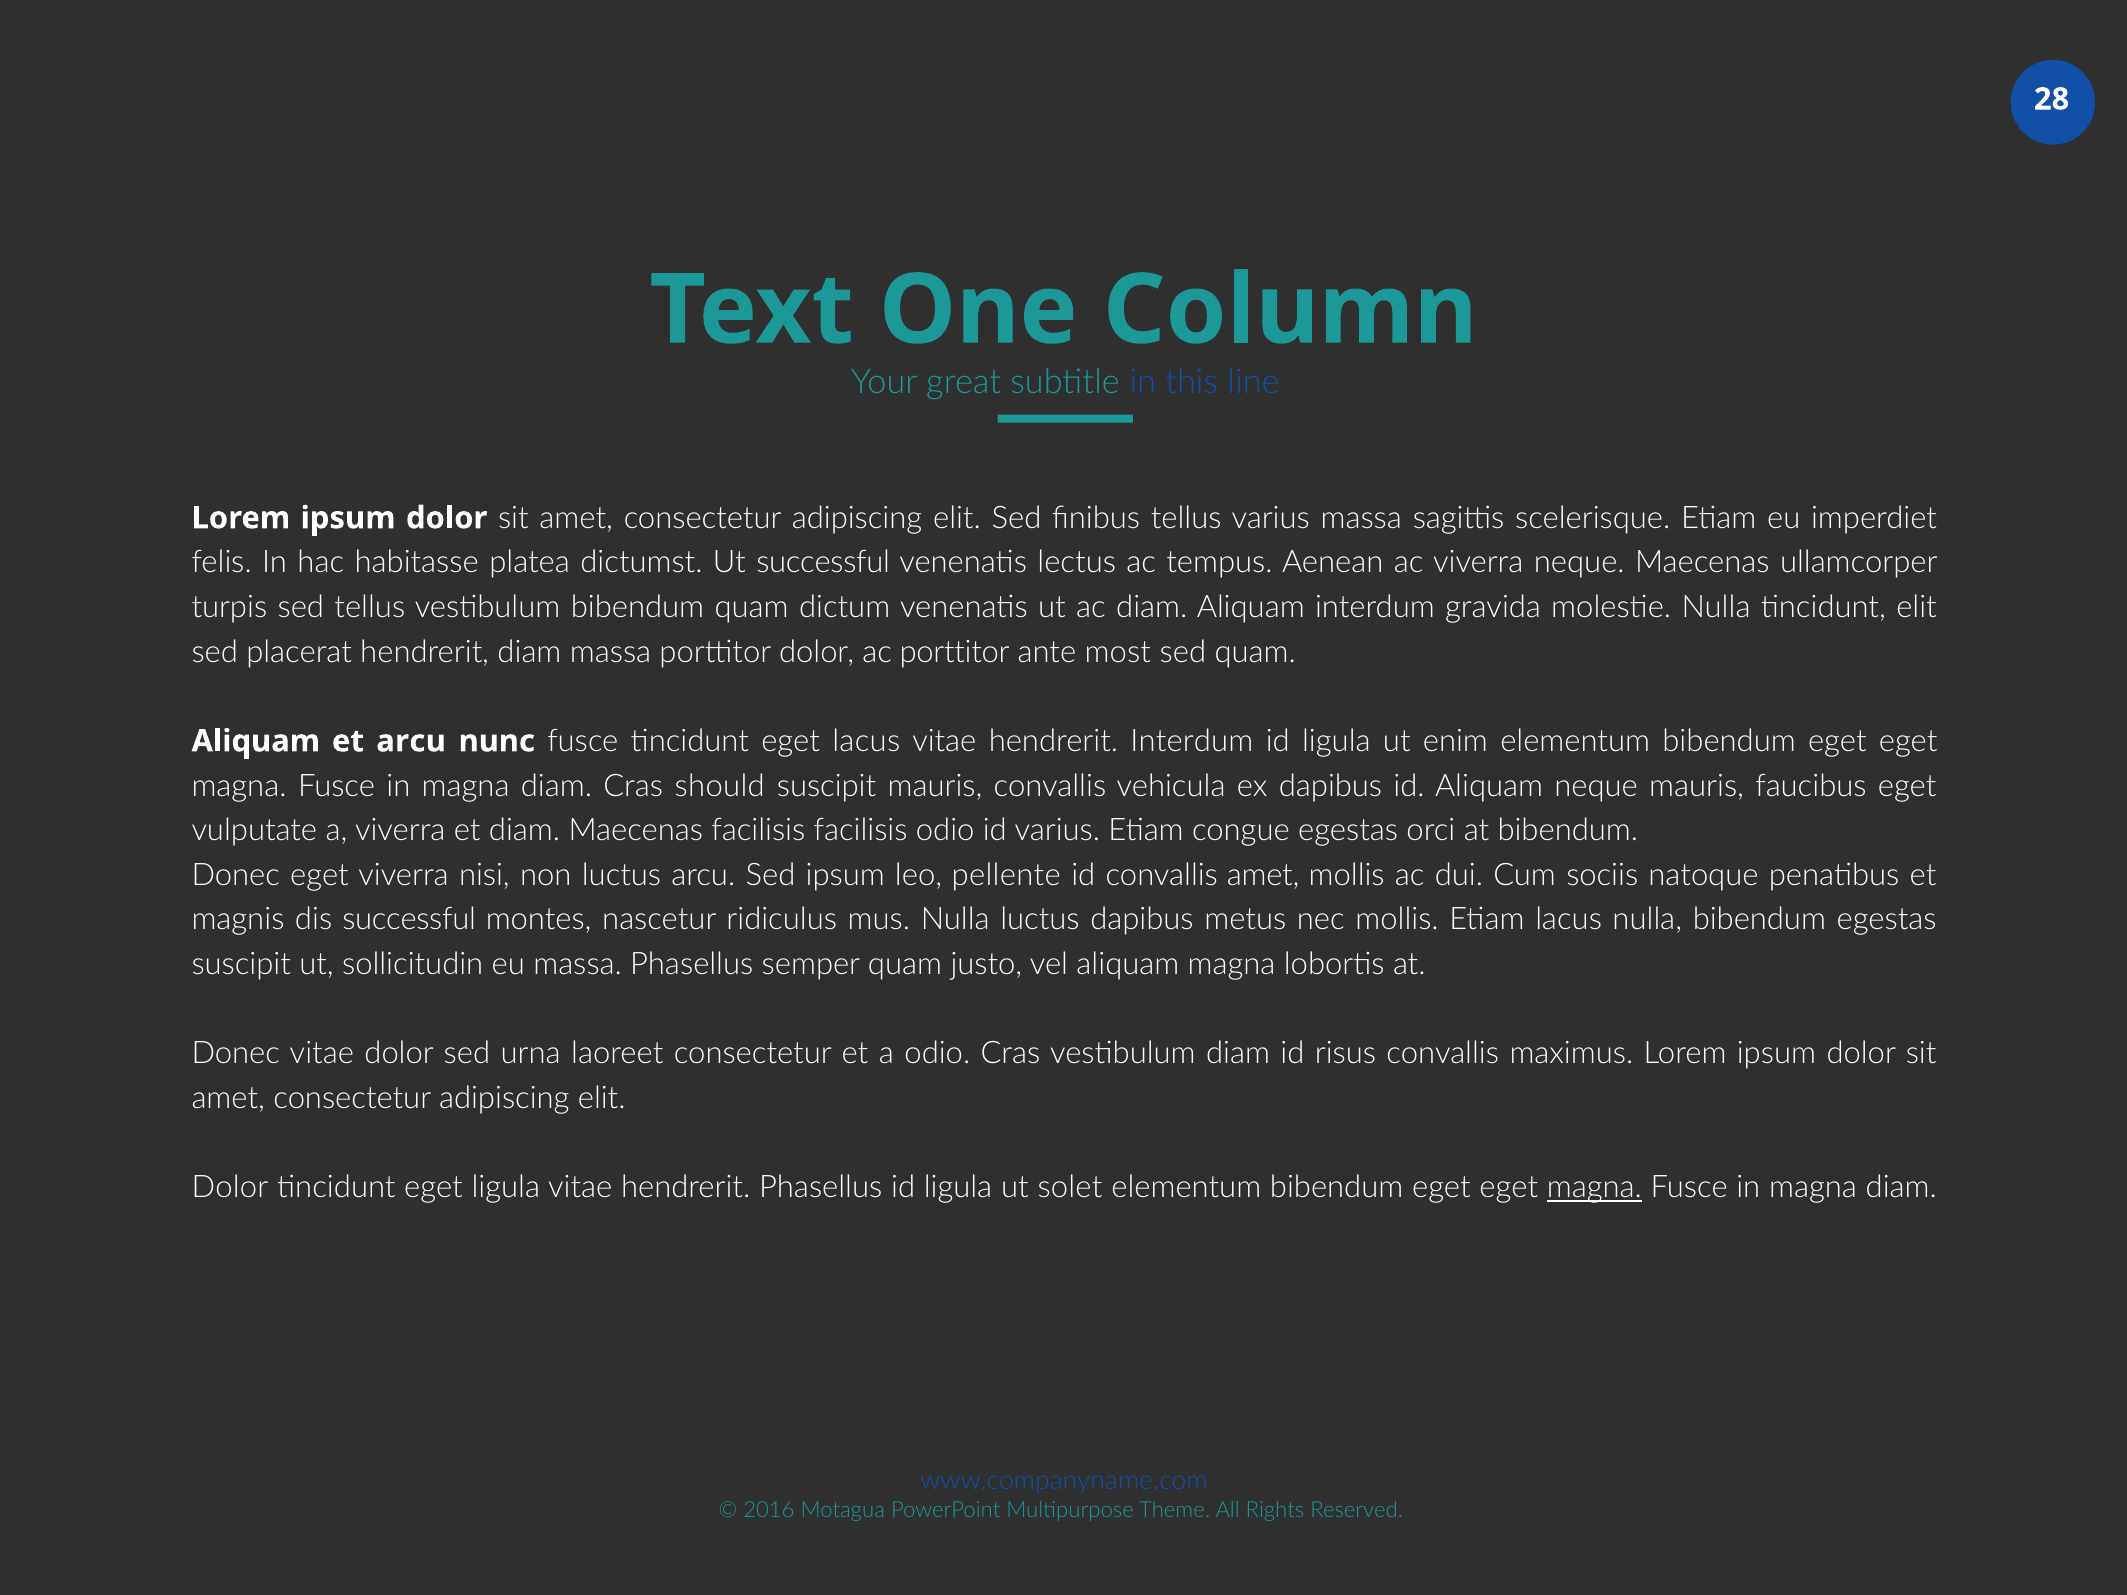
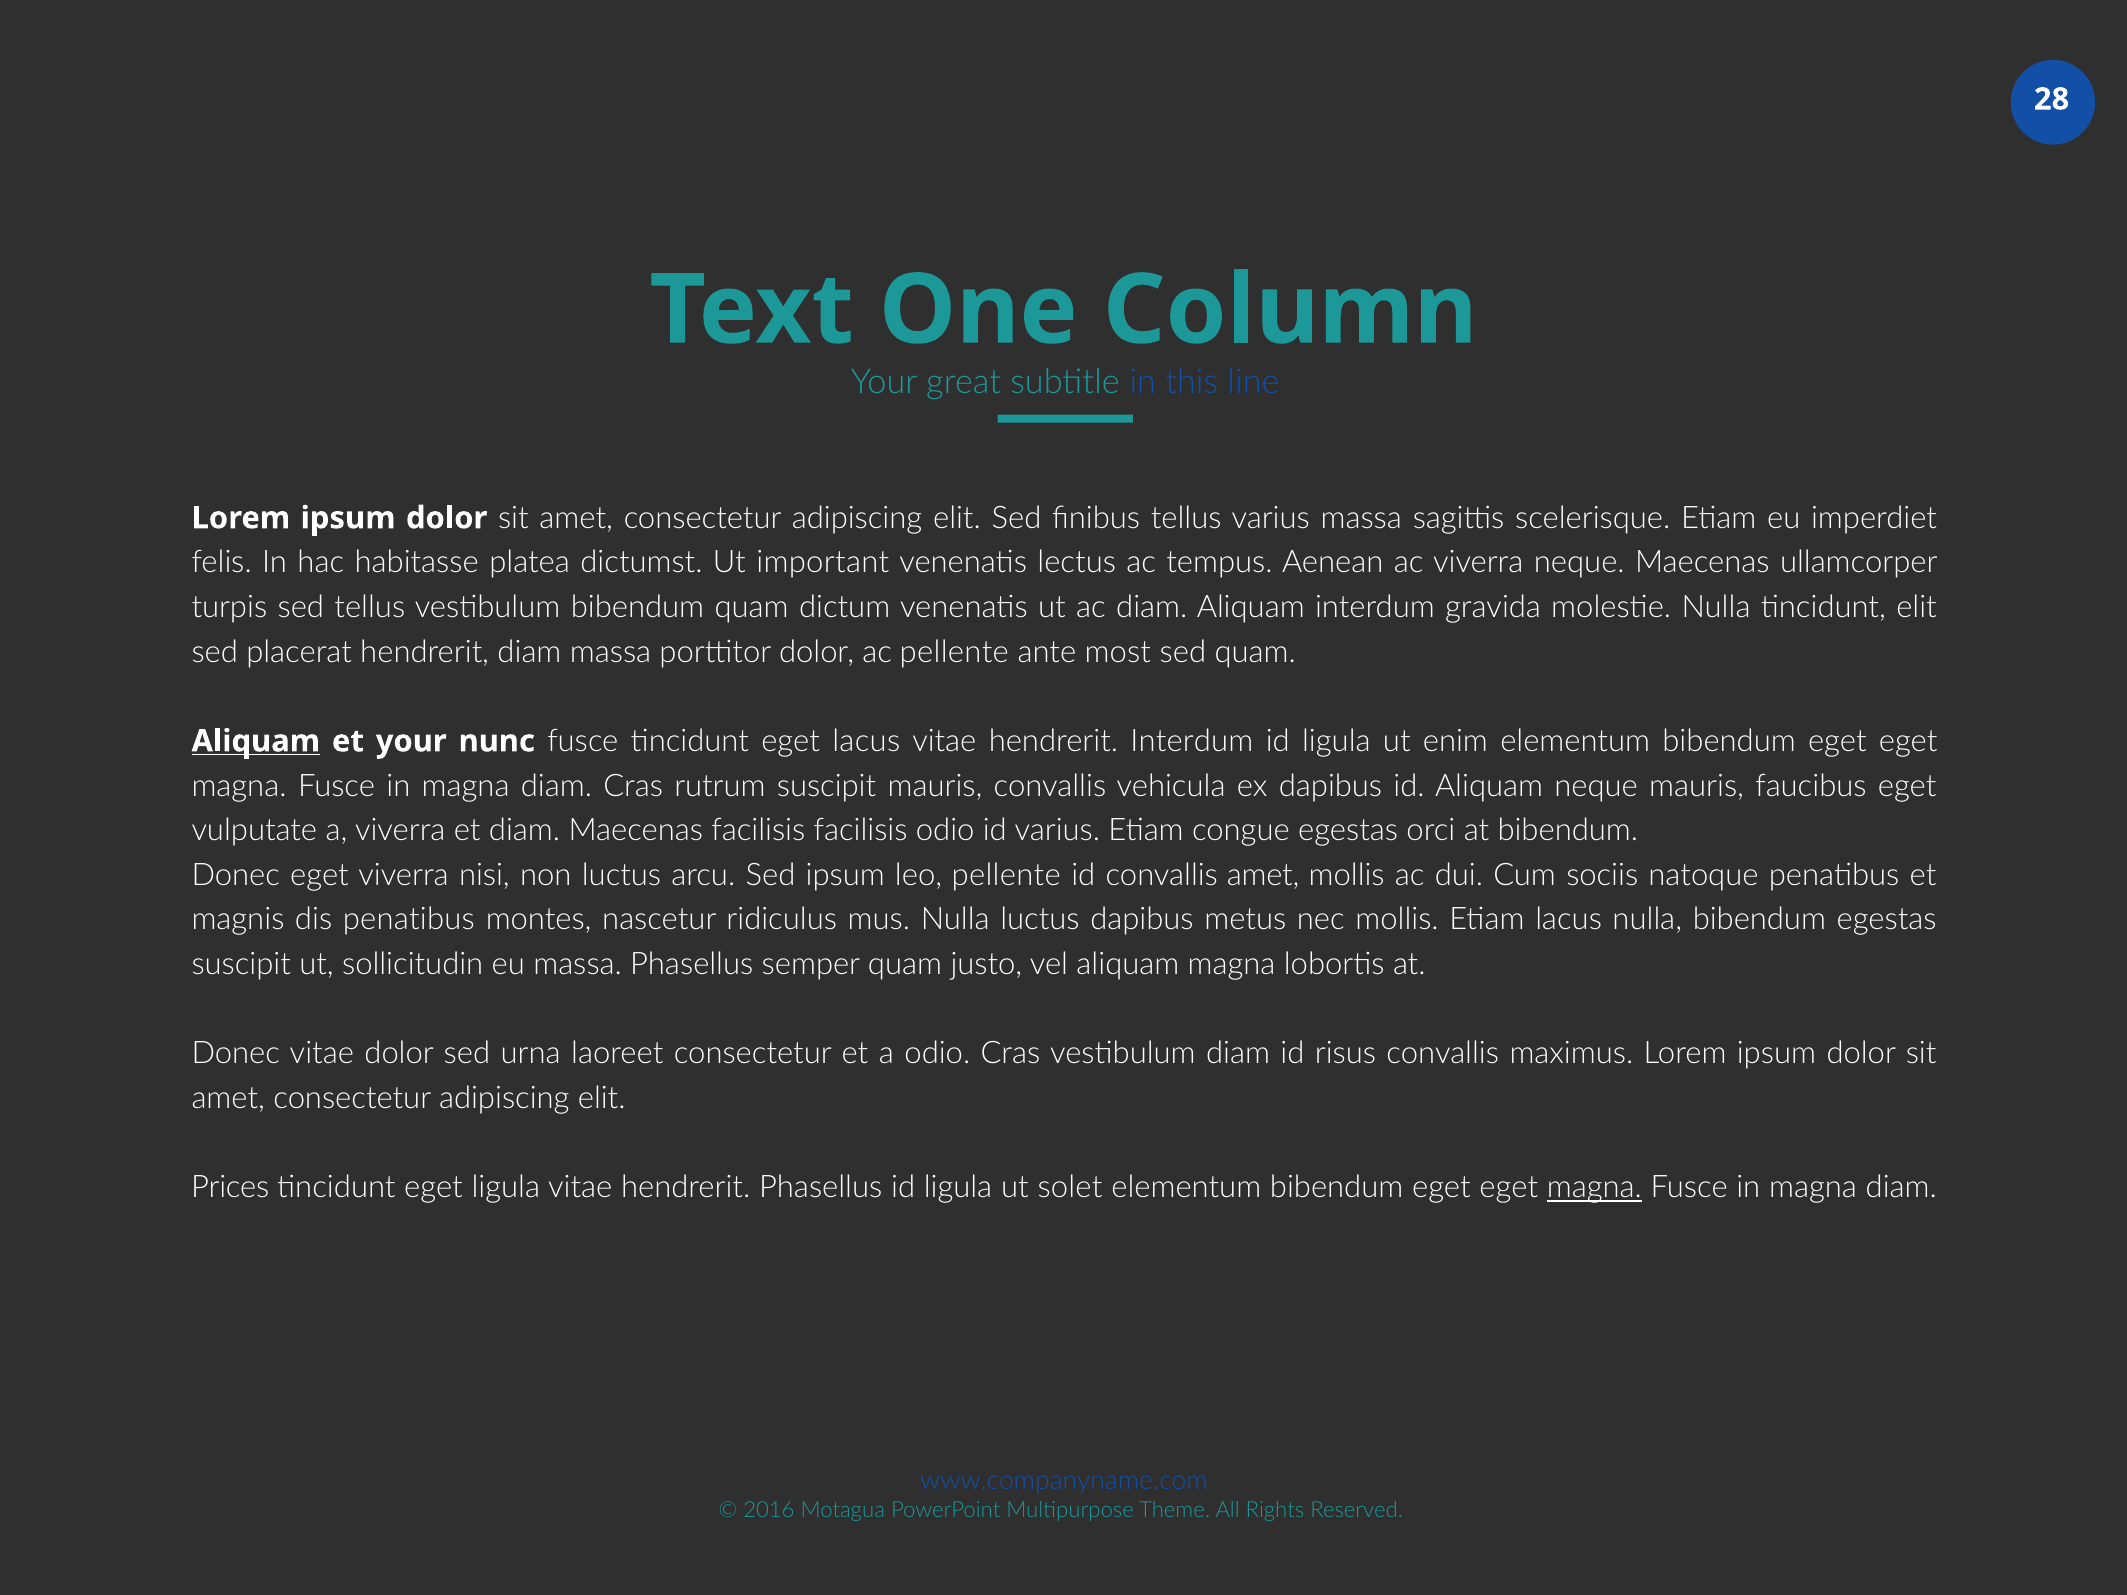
Ut successful: successful -> important
ac porttitor: porttitor -> pellente
Aliquam at (256, 741) underline: none -> present
et arcu: arcu -> your
should: should -> rutrum
dis successful: successful -> penatibus
Dolor at (230, 1188): Dolor -> Prices
